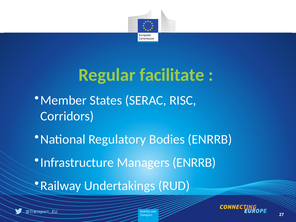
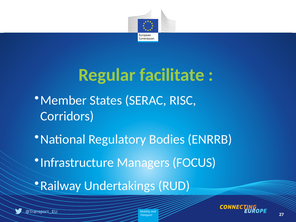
Managers ENRRB: ENRRB -> FOCUS
